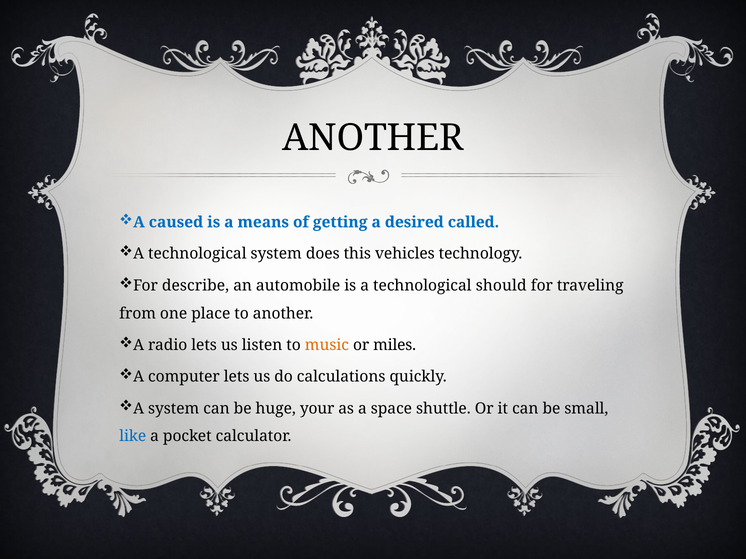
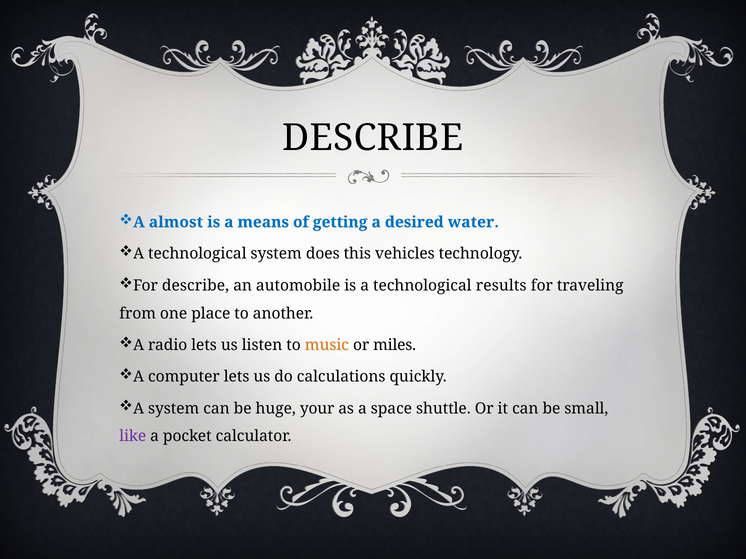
ANOTHER at (373, 138): ANOTHER -> DESCRIBE
caused: caused -> almost
called: called -> water
should: should -> results
like colour: blue -> purple
